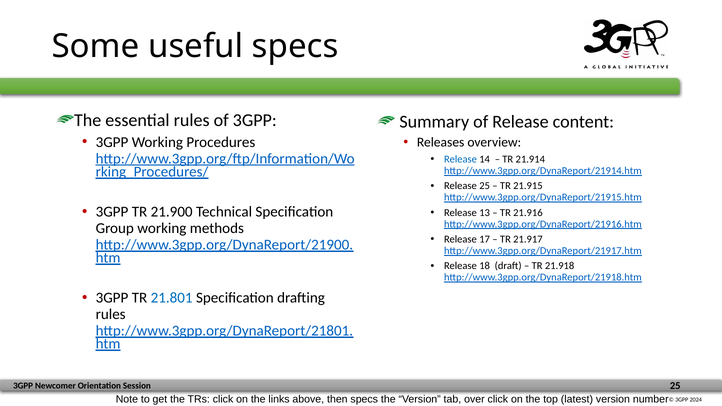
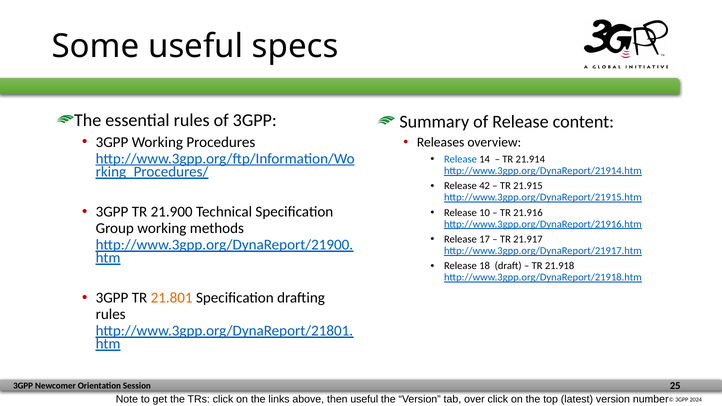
Release 25: 25 -> 42
13: 13 -> 10
21.801 colour: blue -> orange
then specs: specs -> useful
